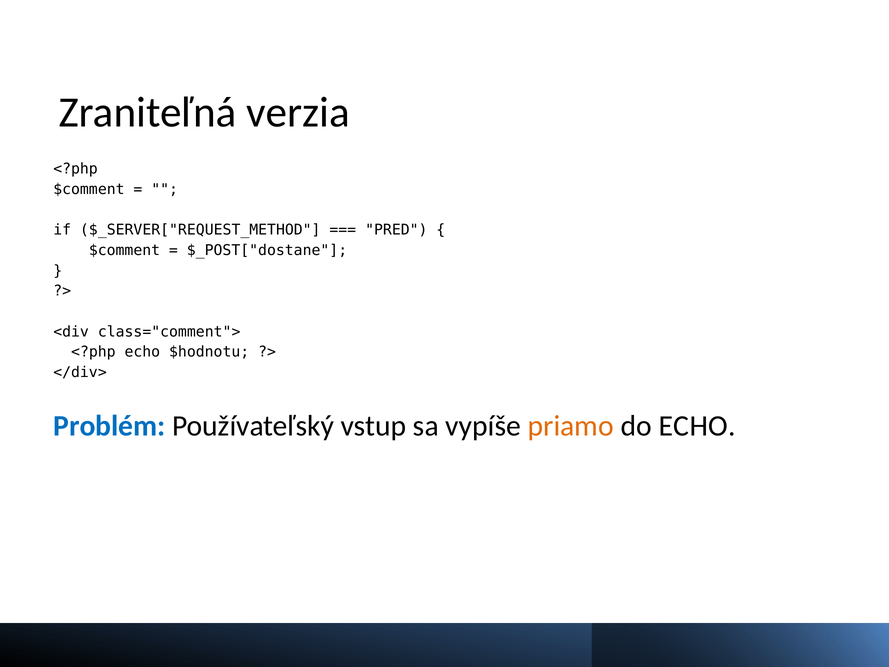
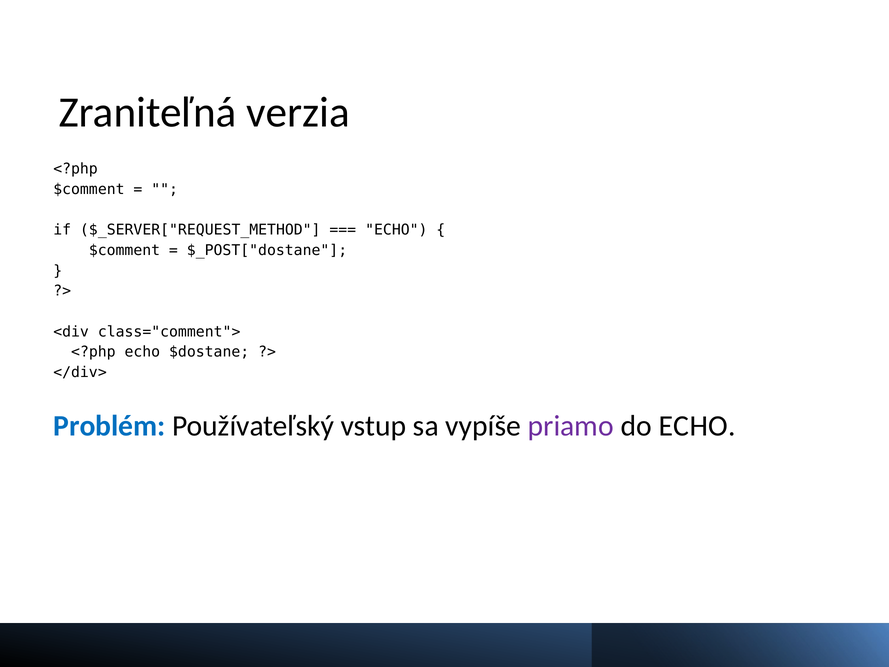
PRED at (396, 230): PRED -> ECHO
$hodnotu: $hodnotu -> $dostane
priamo colour: orange -> purple
